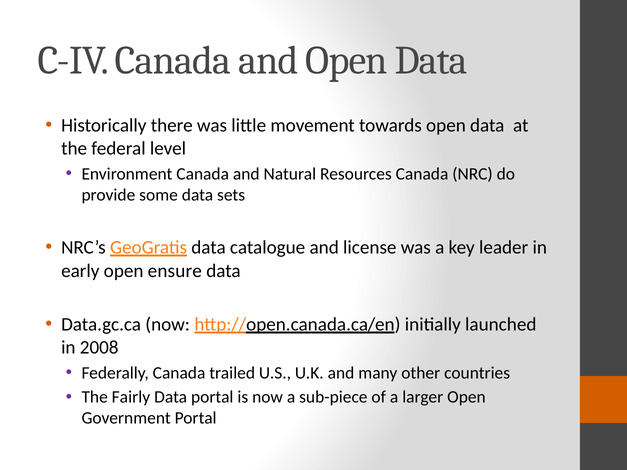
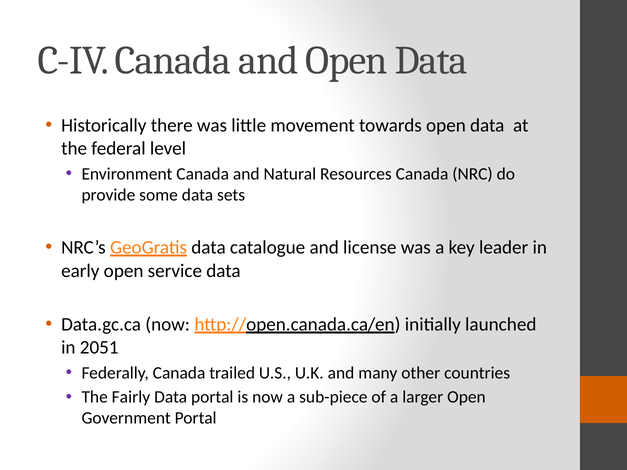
ensure: ensure -> service
2008: 2008 -> 2051
